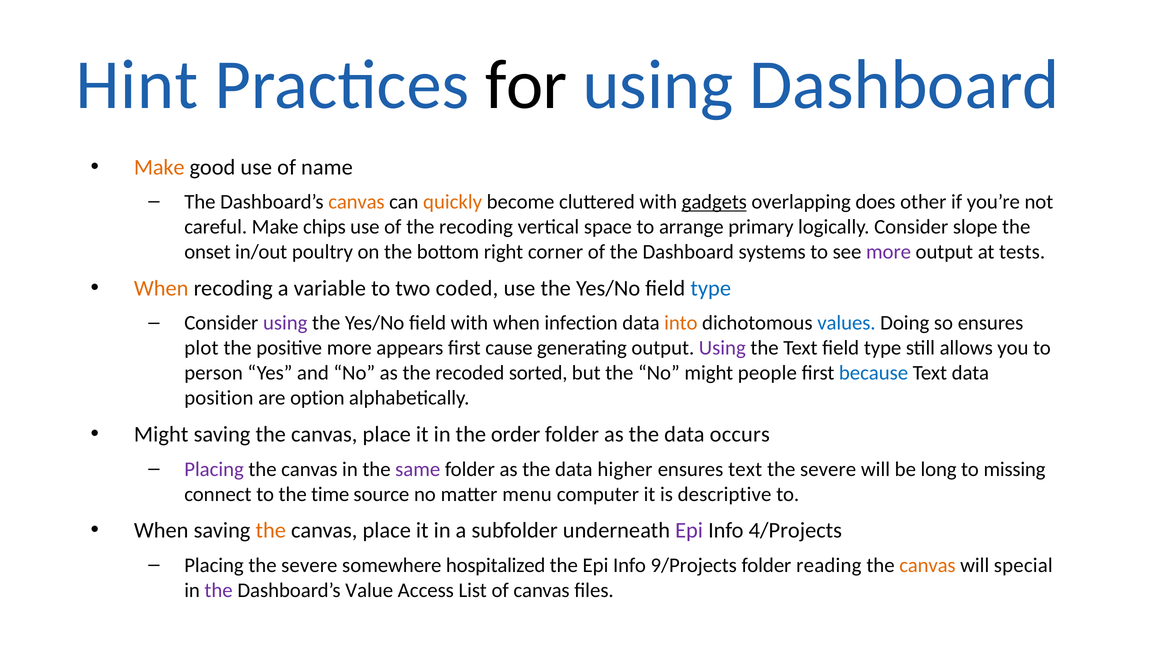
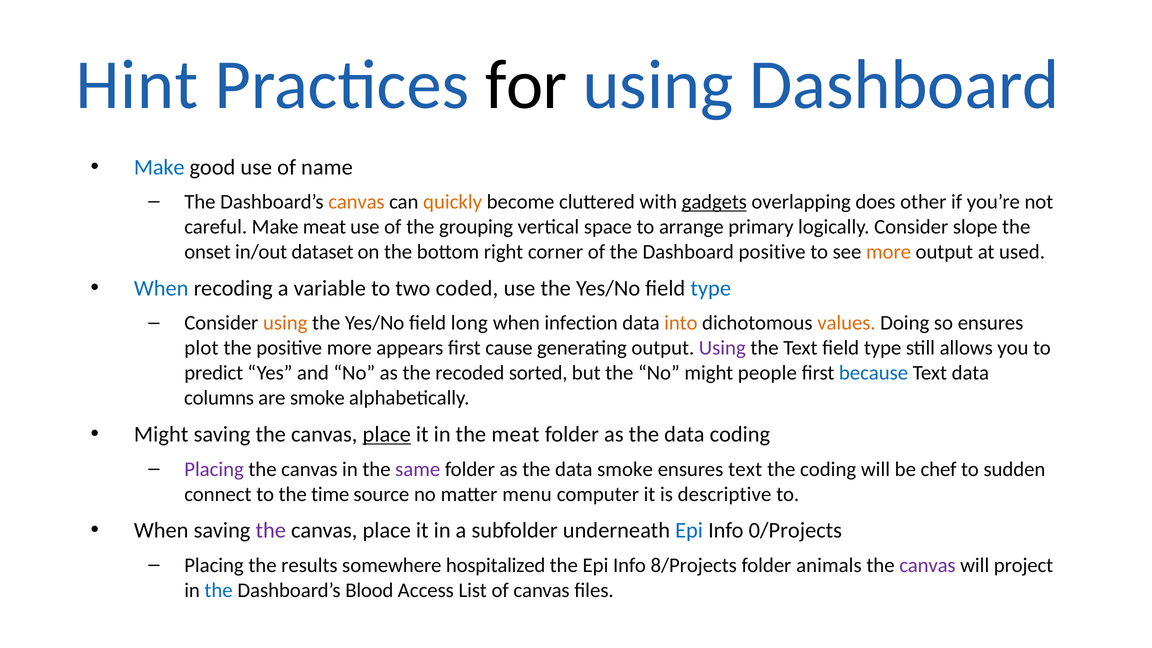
Make at (159, 167) colour: orange -> blue
Make chips: chips -> meat
the recoding: recoding -> grouping
poultry: poultry -> dataset
Dashboard systems: systems -> positive
more at (889, 252) colour: purple -> orange
tests: tests -> used
When at (161, 288) colour: orange -> blue
using at (285, 323) colour: purple -> orange
field with: with -> long
values colour: blue -> orange
person: person -> predict
position: position -> columns
are option: option -> smoke
place at (387, 434) underline: none -> present
the order: order -> meat
data occurs: occurs -> coding
data higher: higher -> smoke
severe at (828, 469): severe -> coding
long: long -> chef
missing: missing -> sudden
the at (271, 530) colour: orange -> purple
Epi at (689, 530) colour: purple -> blue
4/Projects: 4/Projects -> 0/Projects
Placing the severe: severe -> results
9/Projects: 9/Projects -> 8/Projects
reading: reading -> animals
canvas at (927, 565) colour: orange -> purple
special: special -> project
the at (219, 590) colour: purple -> blue
Value: Value -> Blood
